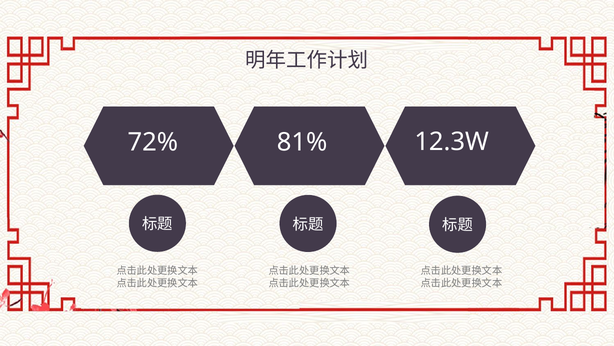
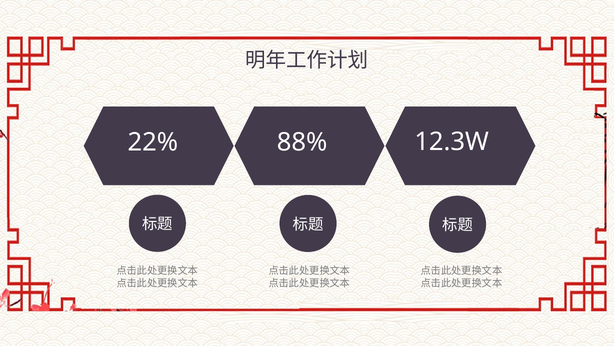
72%: 72% -> 22%
81%: 81% -> 88%
